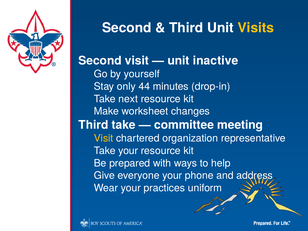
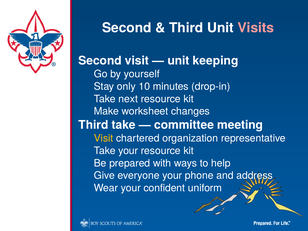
Visits colour: yellow -> pink
inactive: inactive -> keeping
44: 44 -> 10
practices: practices -> confident
